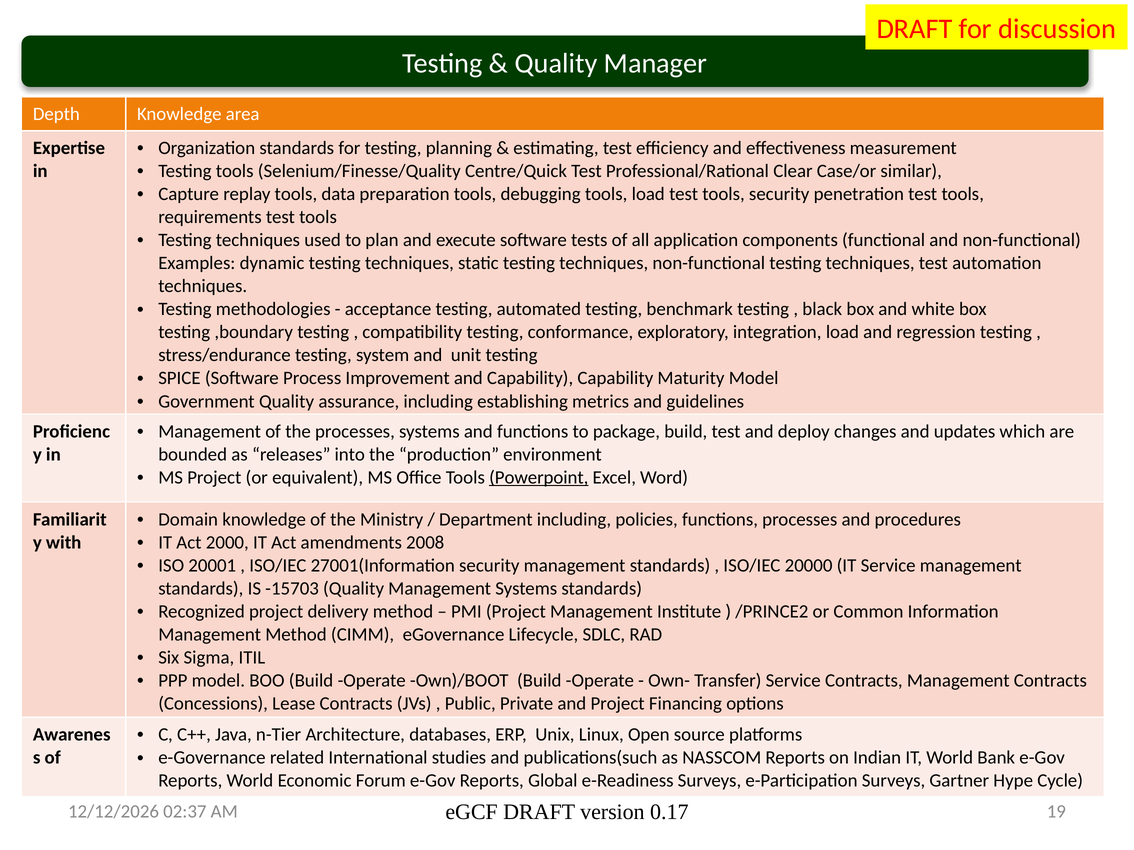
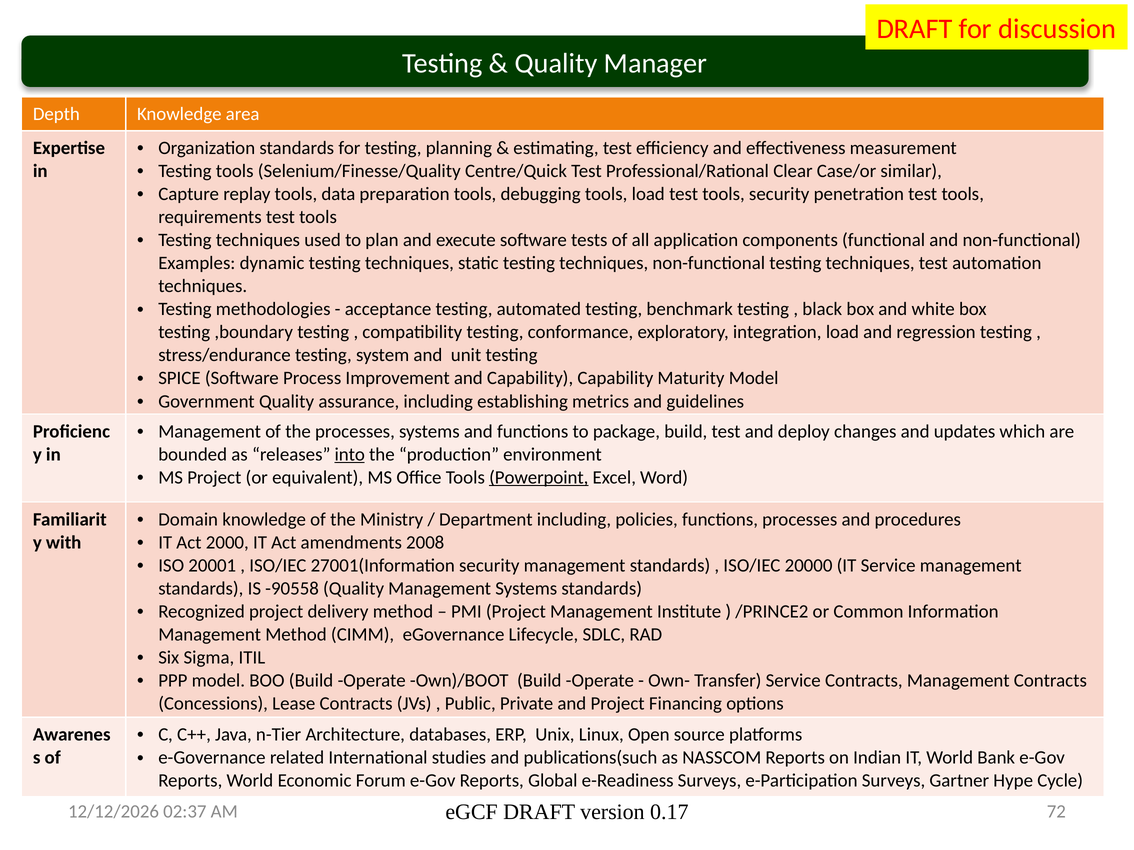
into underline: none -> present
-15703: -15703 -> -90558
19: 19 -> 72
